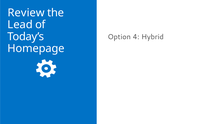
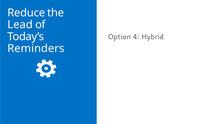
Review: Review -> Reduce
Homepage: Homepage -> Reminders
